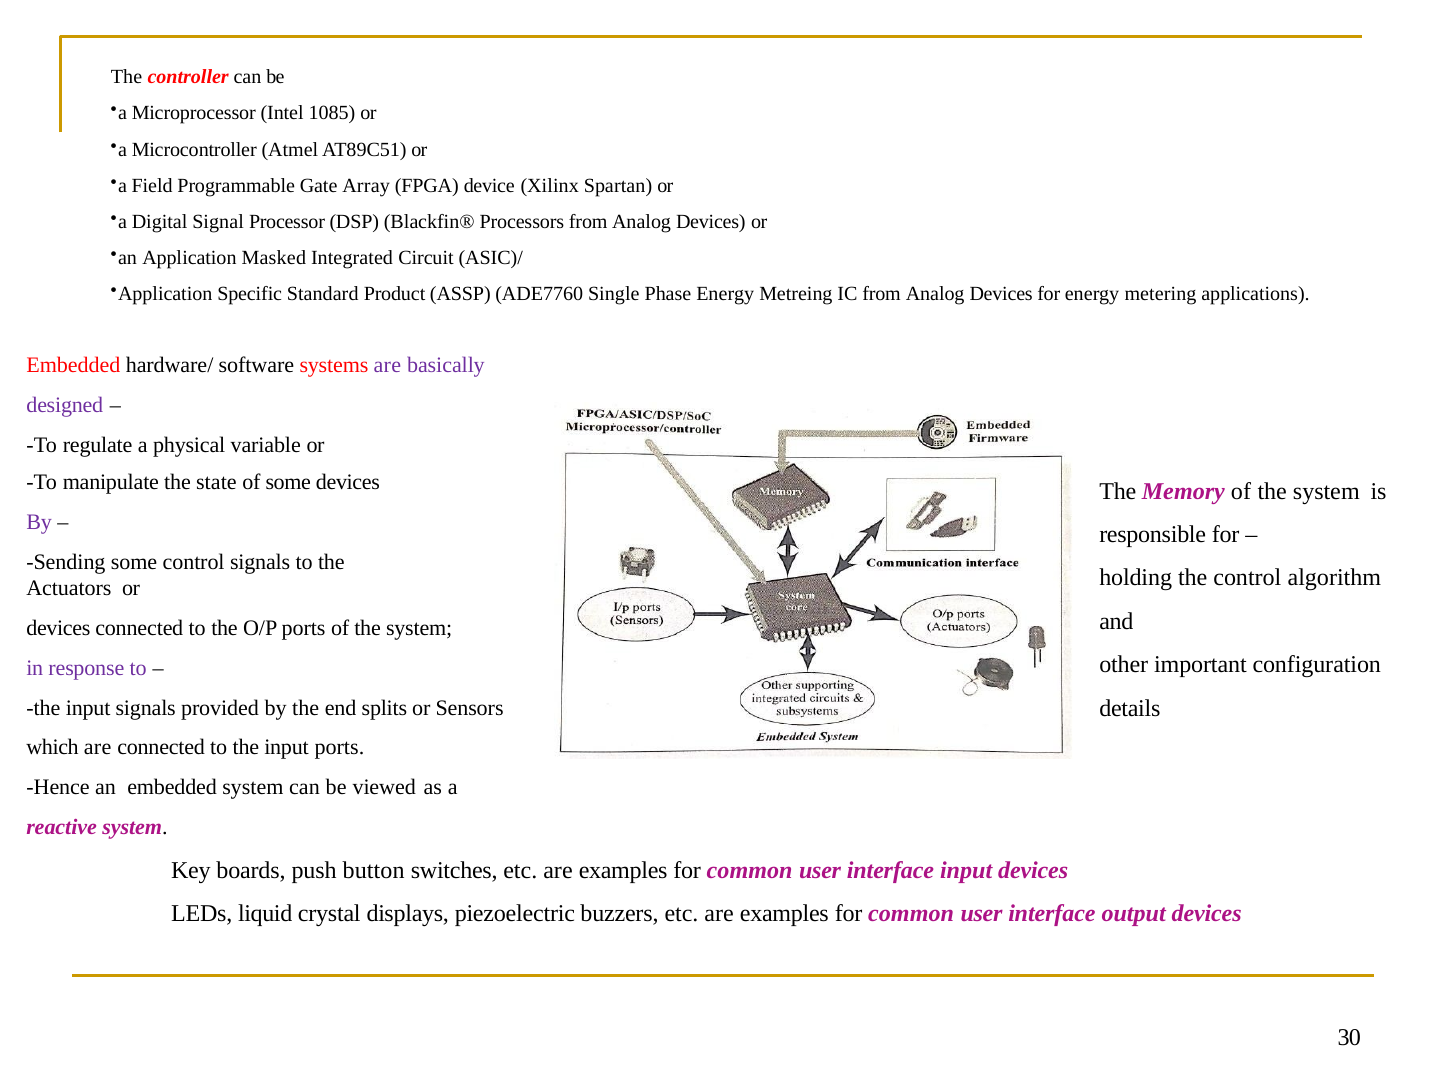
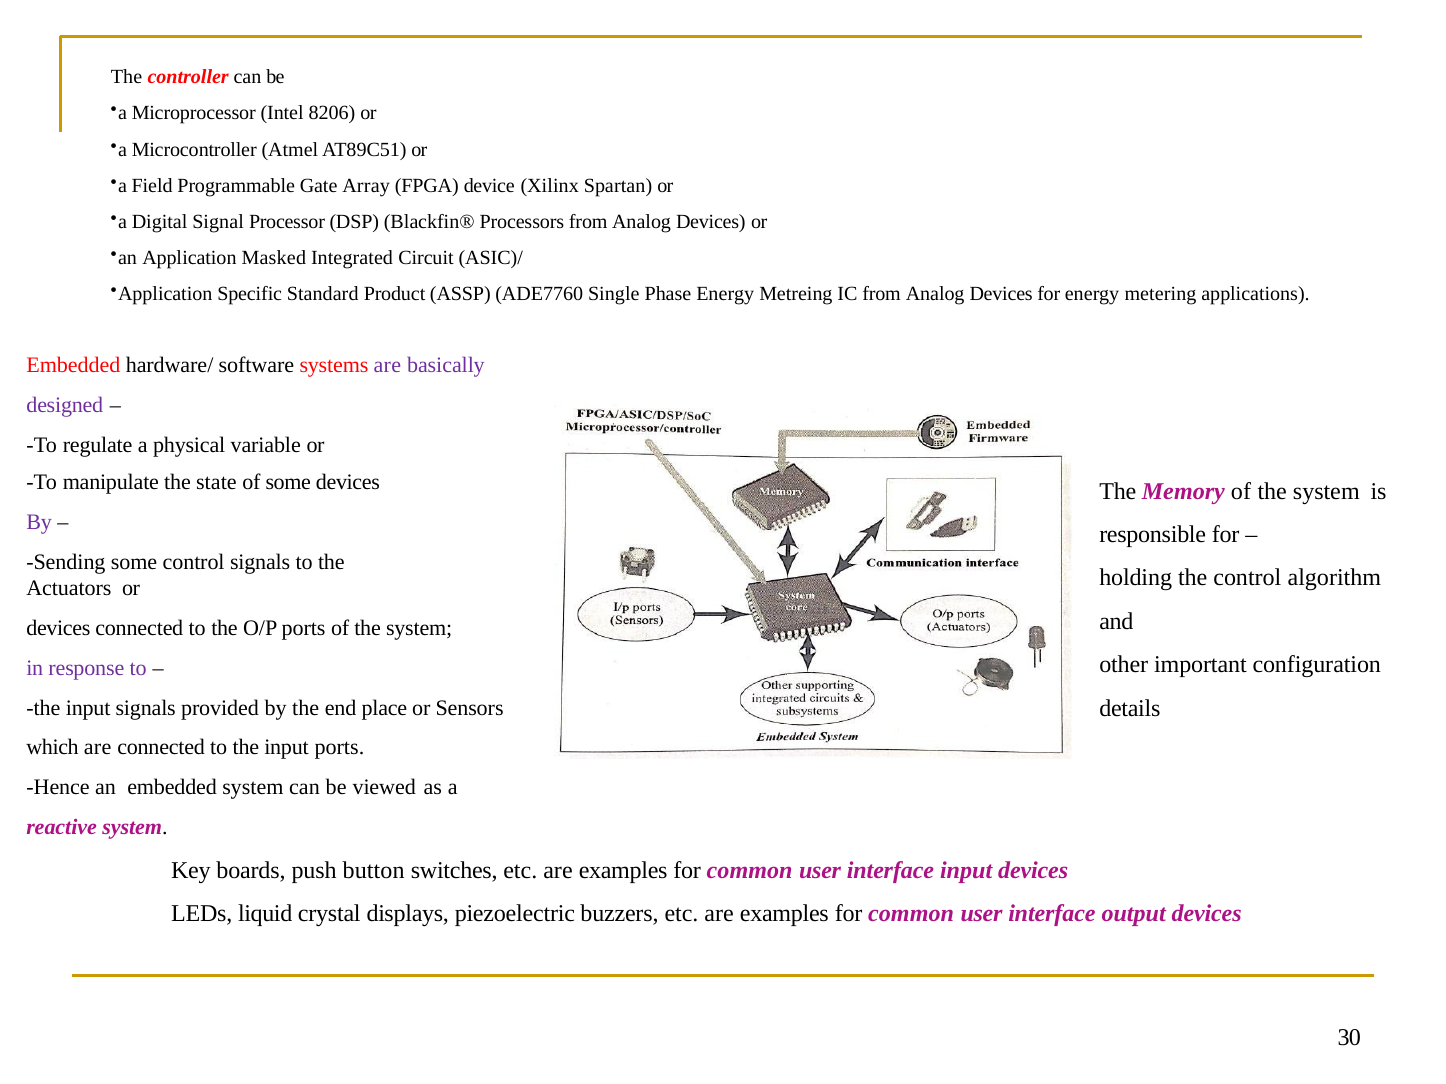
1085: 1085 -> 8206
splits: splits -> place
